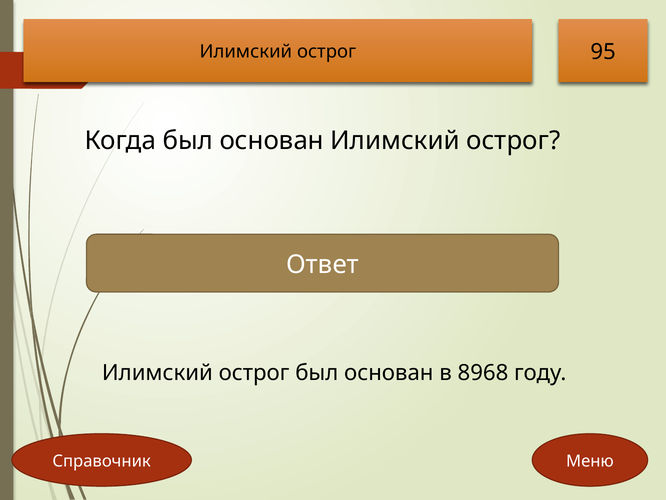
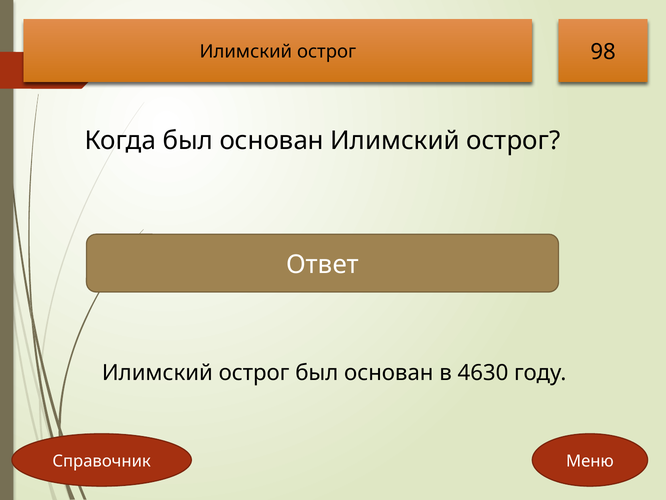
95: 95 -> 98
8968: 8968 -> 4630
